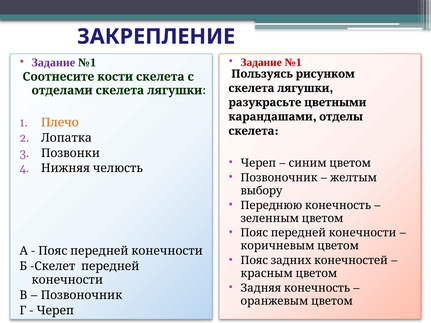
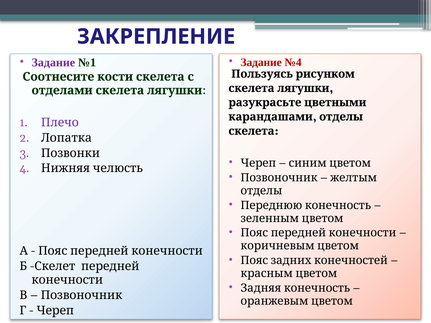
№1 at (293, 62): №1 -> №4
Плечо colour: orange -> purple
выбору at (262, 191): выбору -> отделы
